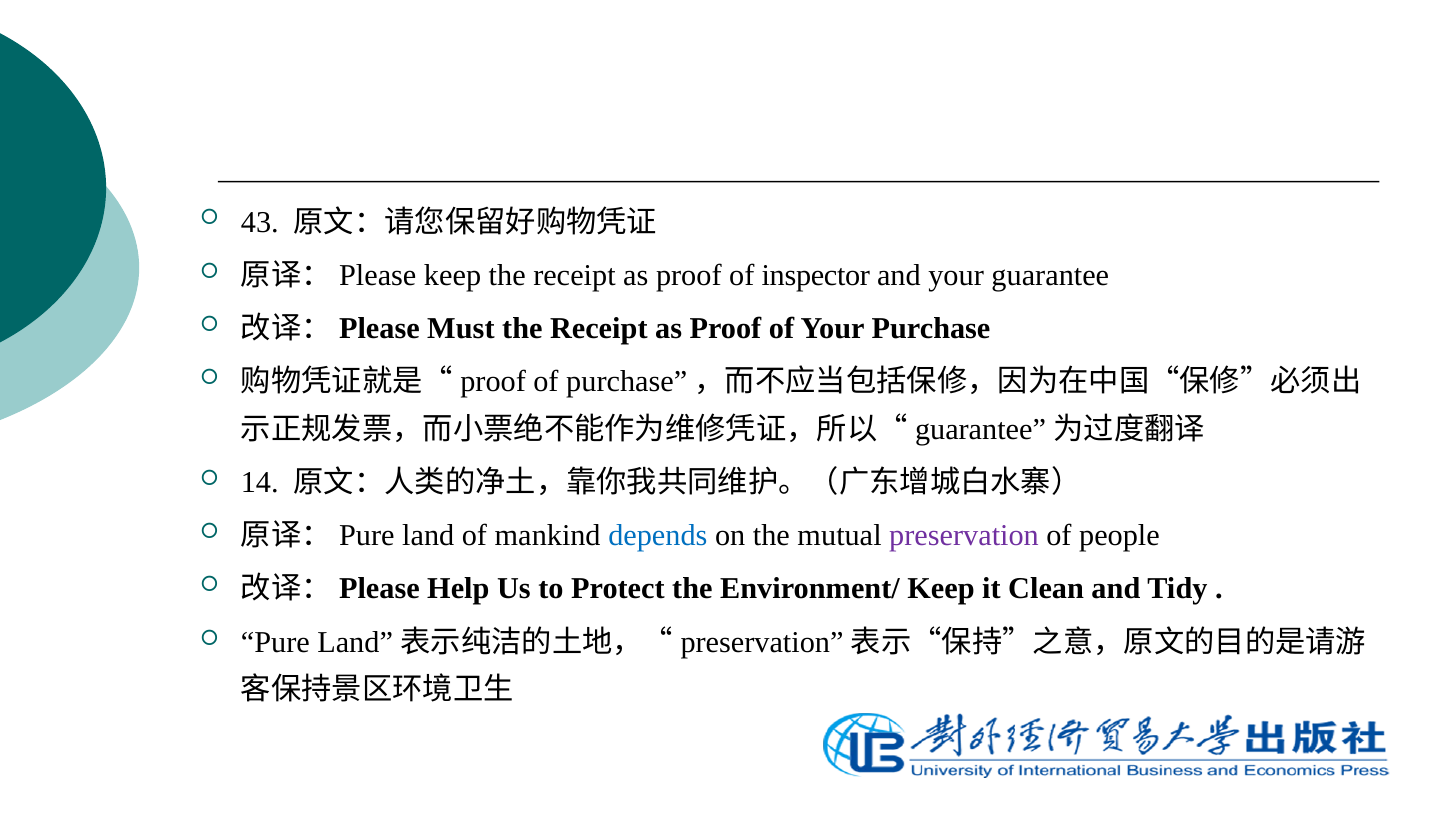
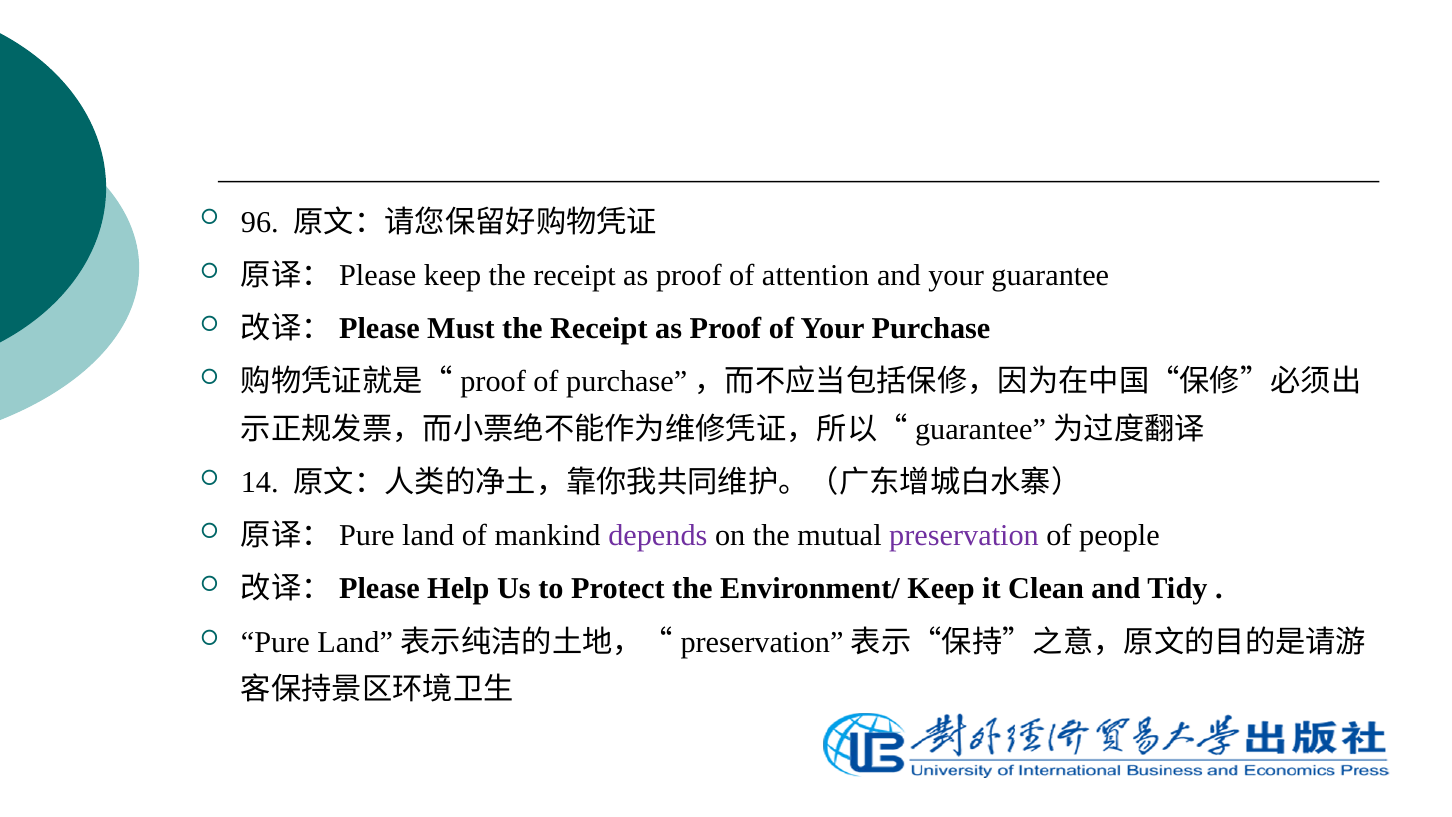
43: 43 -> 96
inspector: inspector -> attention
depends colour: blue -> purple
